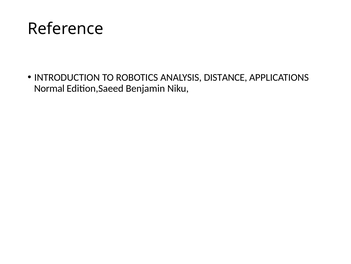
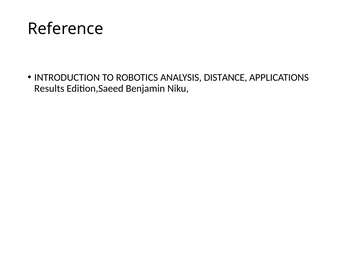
Normal: Normal -> Results
